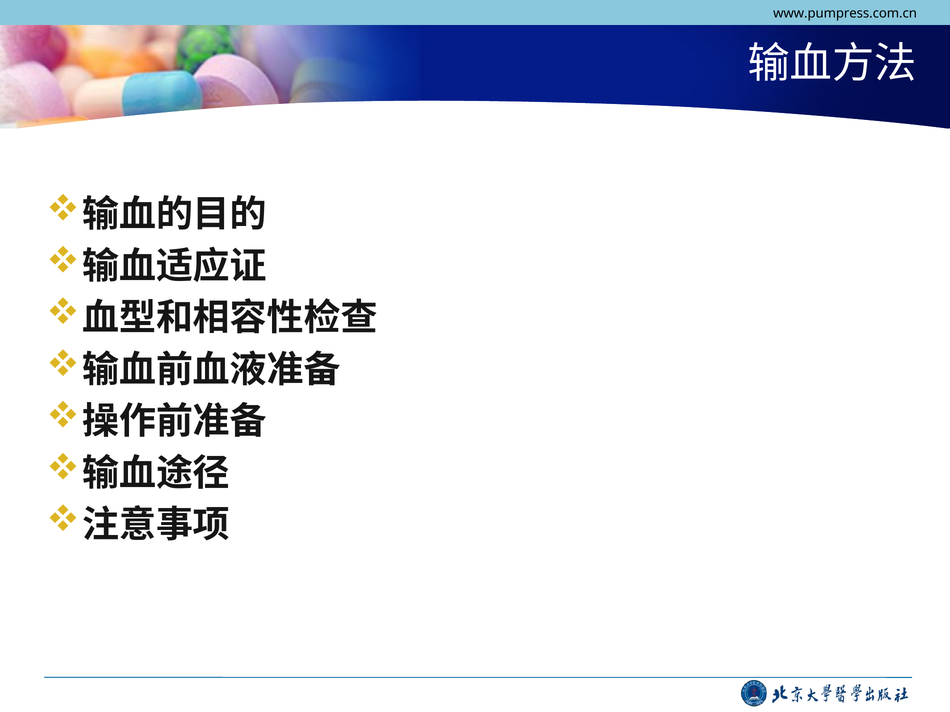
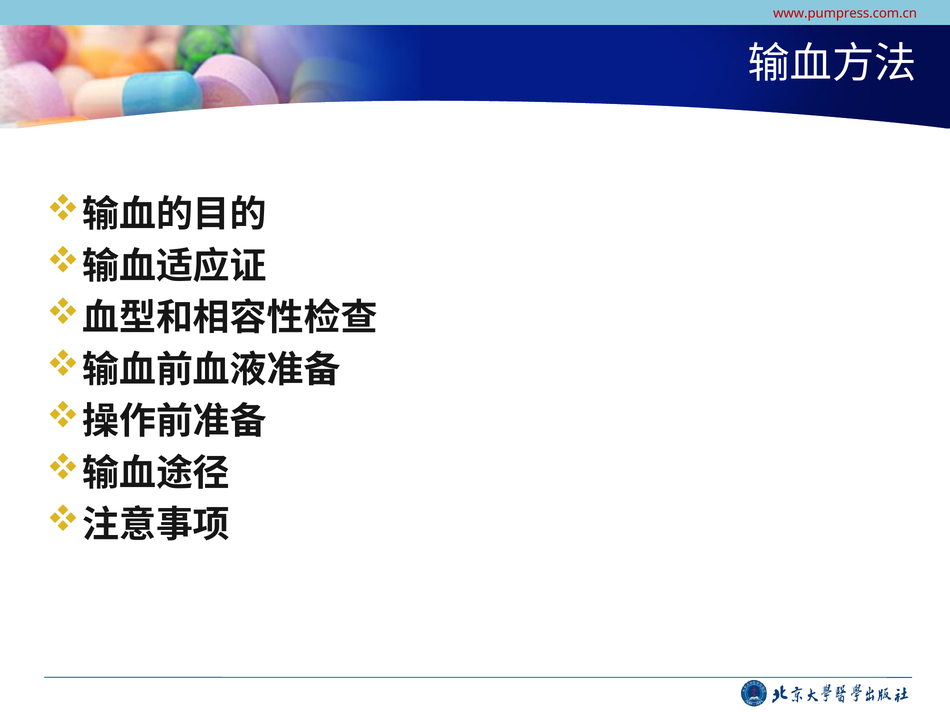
www.pumpress.com.cn colour: black -> red
